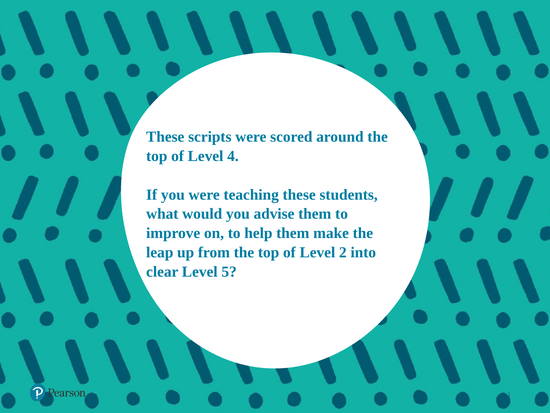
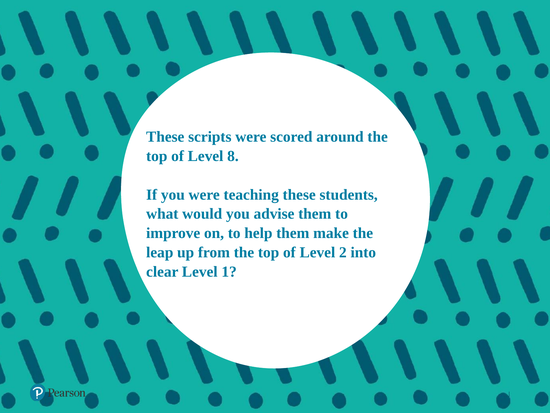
4: 4 -> 8
5: 5 -> 1
